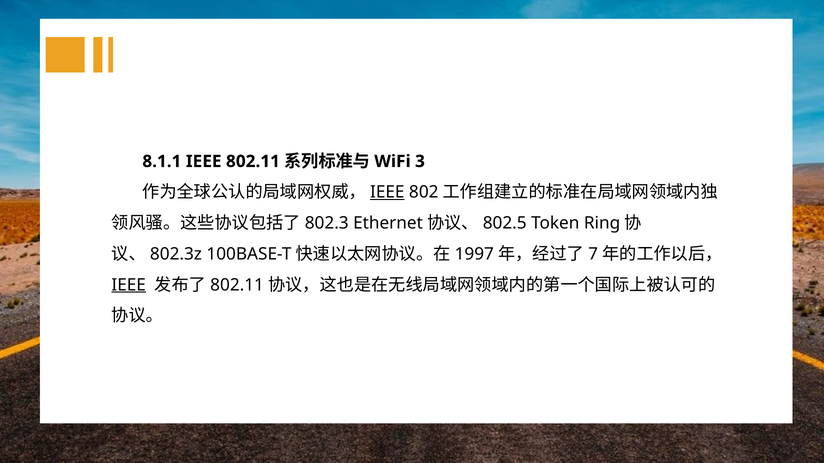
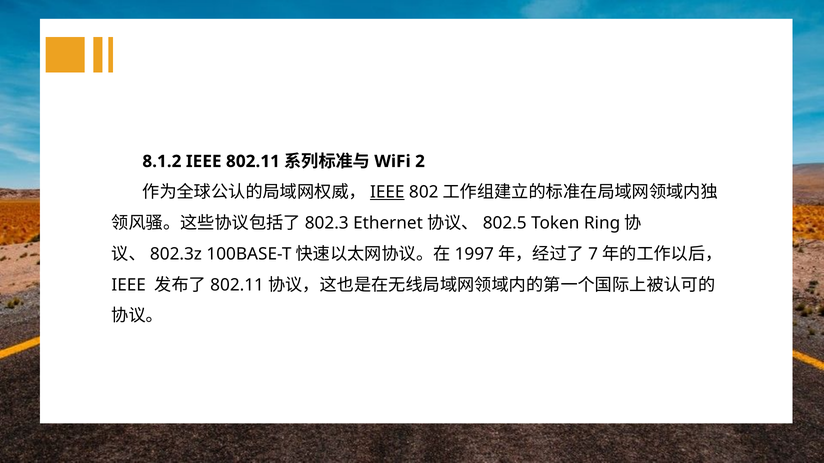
8.1.1: 8.1.1 -> 8.1.2
3: 3 -> 2
IEEE at (129, 285) underline: present -> none
